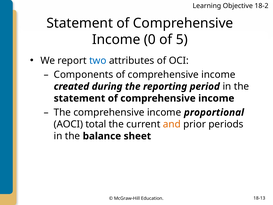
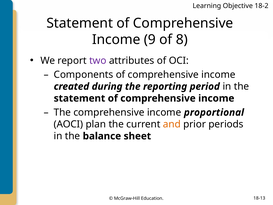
0: 0 -> 9
5: 5 -> 8
two colour: blue -> purple
total: total -> plan
